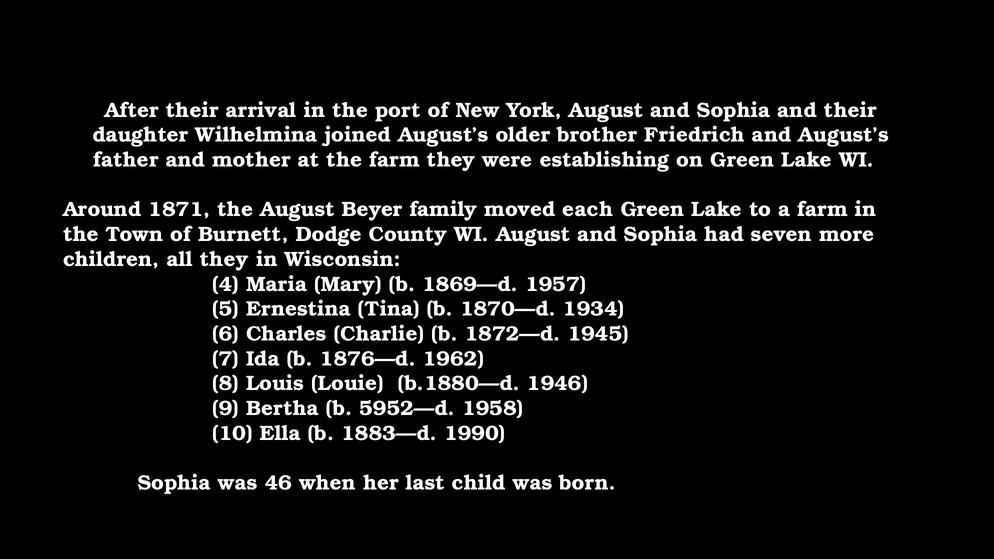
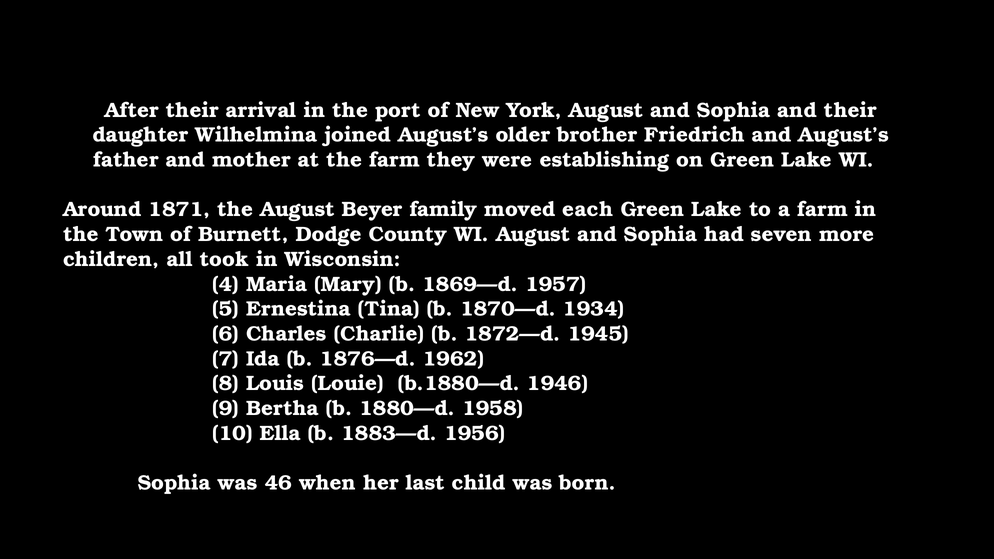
all they: they -> took
5952—d: 5952—d -> 1880—d
1990: 1990 -> 1956
